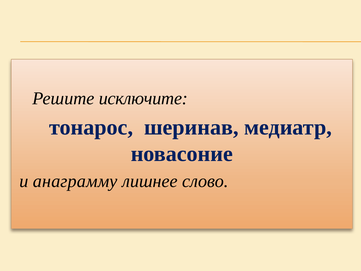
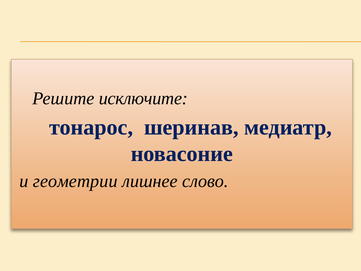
анаграмму: анаграмму -> геометрии
